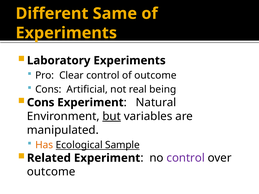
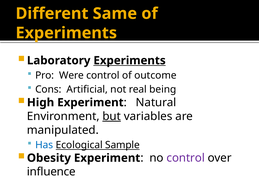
Experiments at (130, 61) underline: none -> present
Clear: Clear -> Were
Cons at (41, 103): Cons -> High
Has colour: orange -> blue
Related: Related -> Obesity
outcome at (51, 172): outcome -> influence
